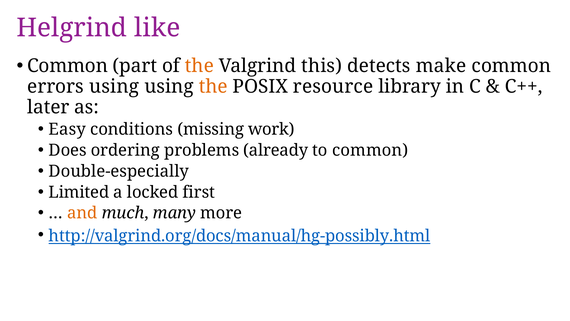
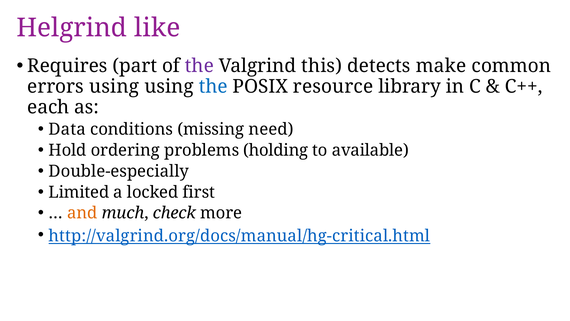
Common at (68, 66): Common -> Requires
the at (199, 66) colour: orange -> purple
the at (213, 86) colour: orange -> blue
later: later -> each
Easy: Easy -> Data
work: work -> need
Does: Does -> Hold
already: already -> holding
to common: common -> available
many: many -> check
http://valgrind.org/docs/manual/hg-possibly.html: http://valgrind.org/docs/manual/hg-possibly.html -> http://valgrind.org/docs/manual/hg-critical.html
